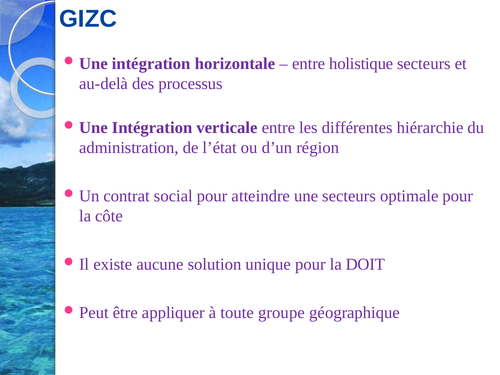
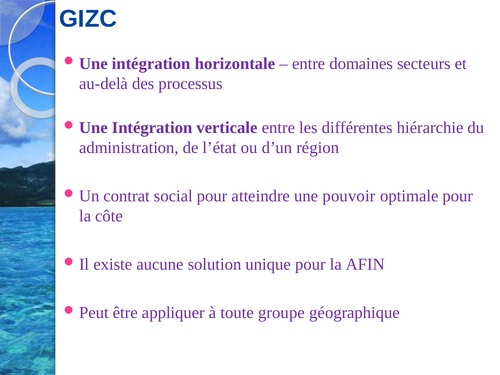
holistique: holistique -> domaines
une secteurs: secteurs -> pouvoir
DOIT: DOIT -> AFIN
